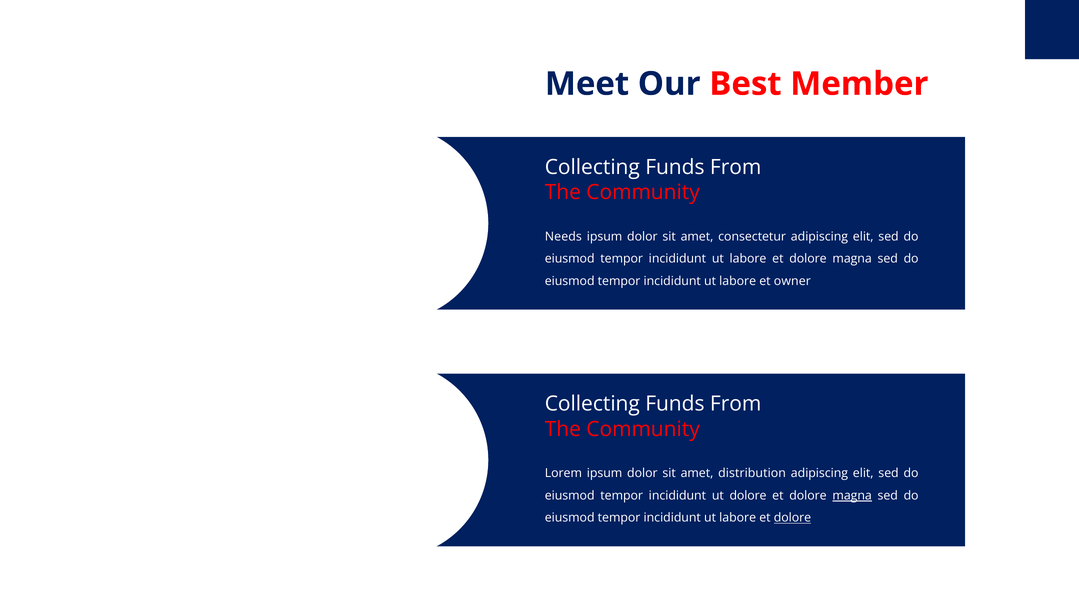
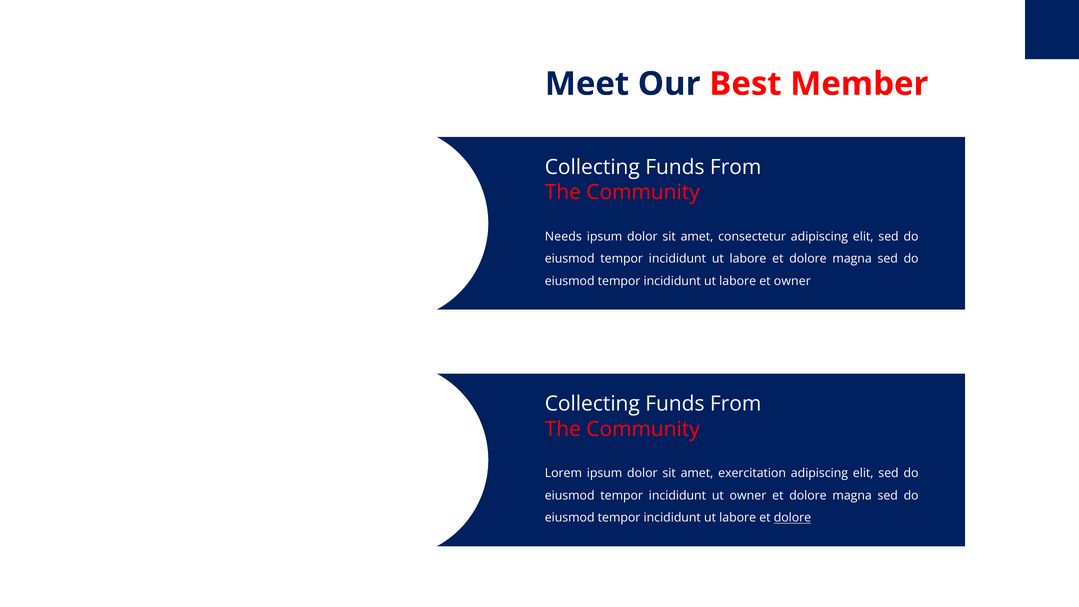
distribution: distribution -> exercitation
ut dolore: dolore -> owner
magna at (852, 496) underline: present -> none
